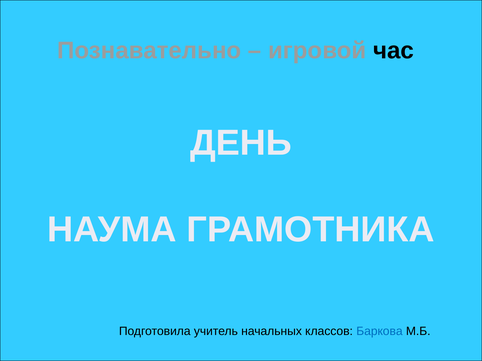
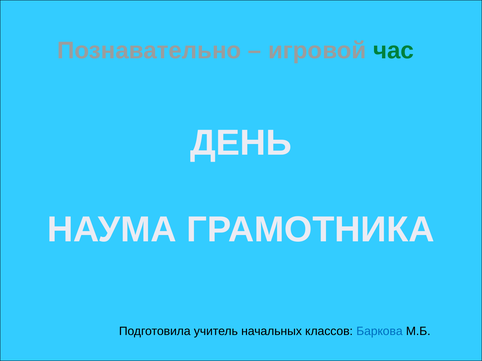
час colour: black -> green
